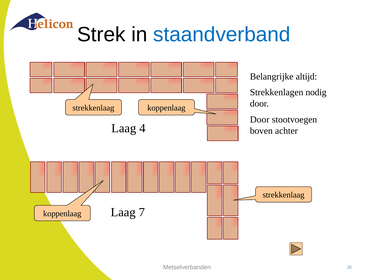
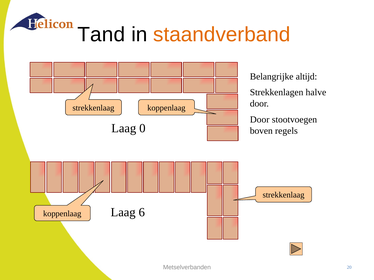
Strek: Strek -> Tand
staandverband colour: blue -> orange
nodig: nodig -> halve
4: 4 -> 0
achter: achter -> regels
7: 7 -> 6
